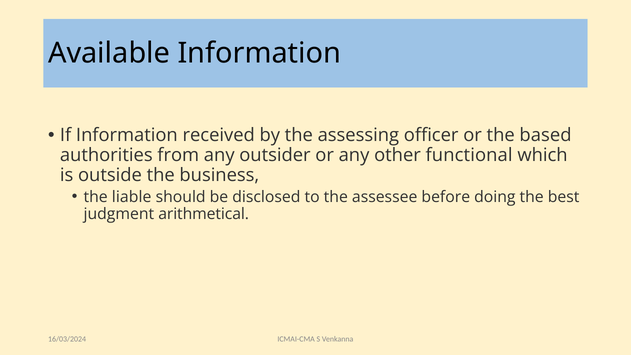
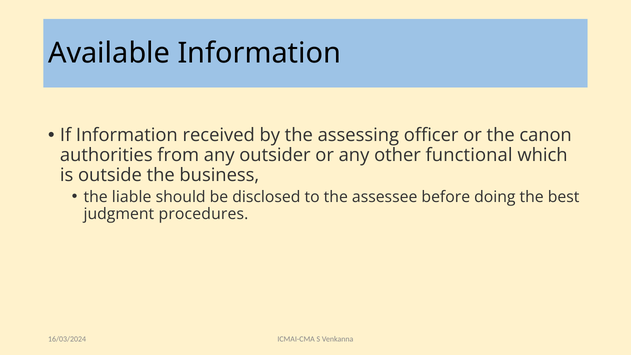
based: based -> canon
arithmetical: arithmetical -> procedures
